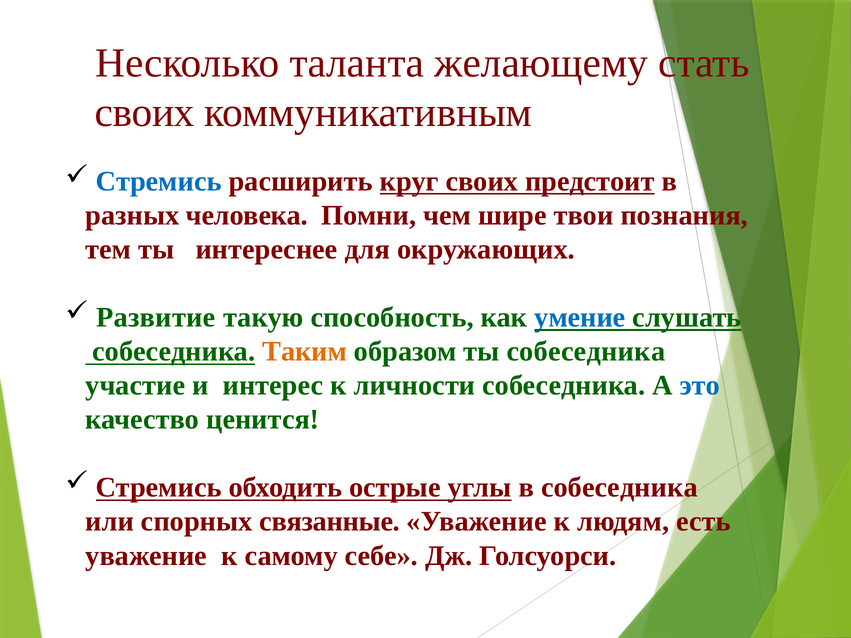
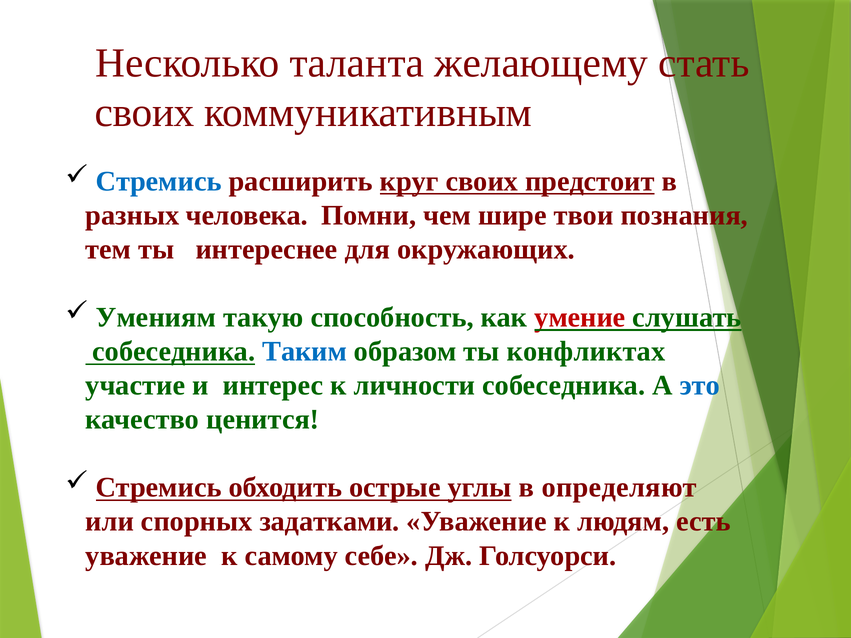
Развитие: Развитие -> Умениям
умение colour: blue -> red
Таким colour: orange -> blue
ты собеседника: собеседника -> конфликтах
в собеседника: собеседника -> определяют
связанные: связанные -> задатками
